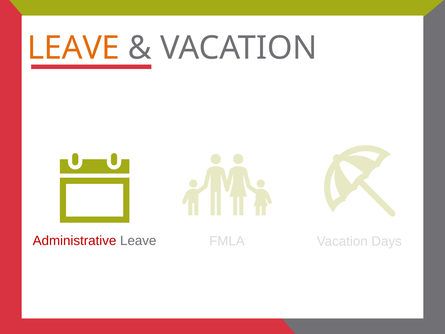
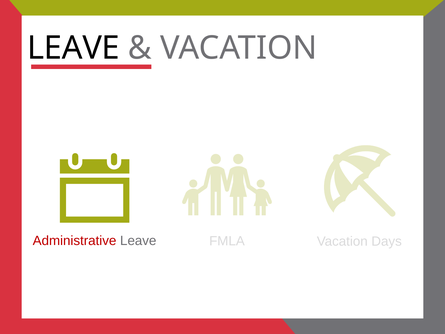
LEAVE at (73, 48) colour: orange -> black
